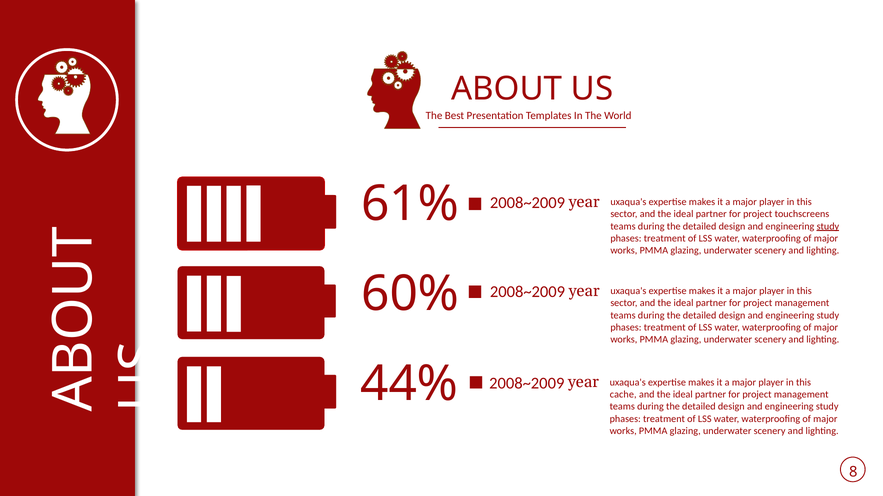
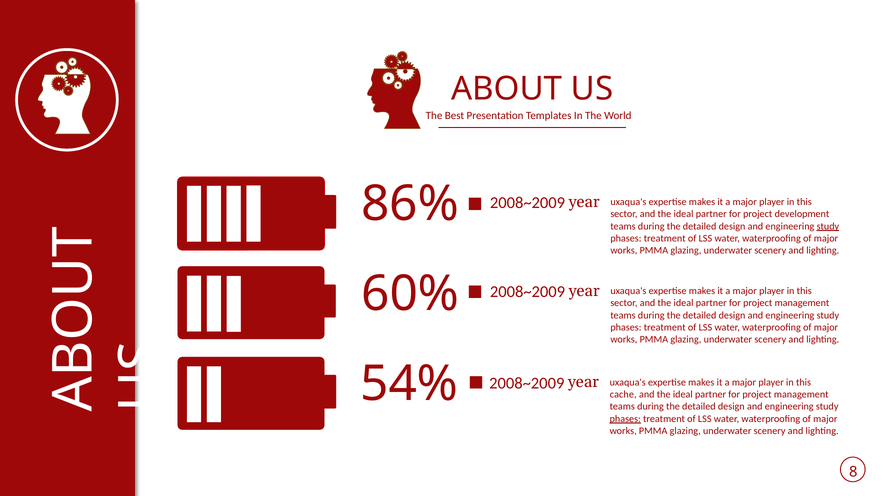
61%: 61% -> 86%
touchscreens: touchscreens -> development
44%: 44% -> 54%
phases at (625, 419) underline: none -> present
